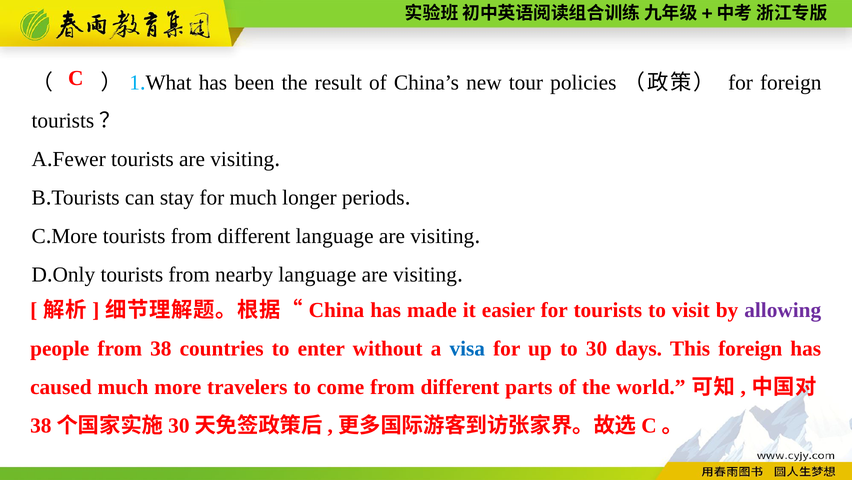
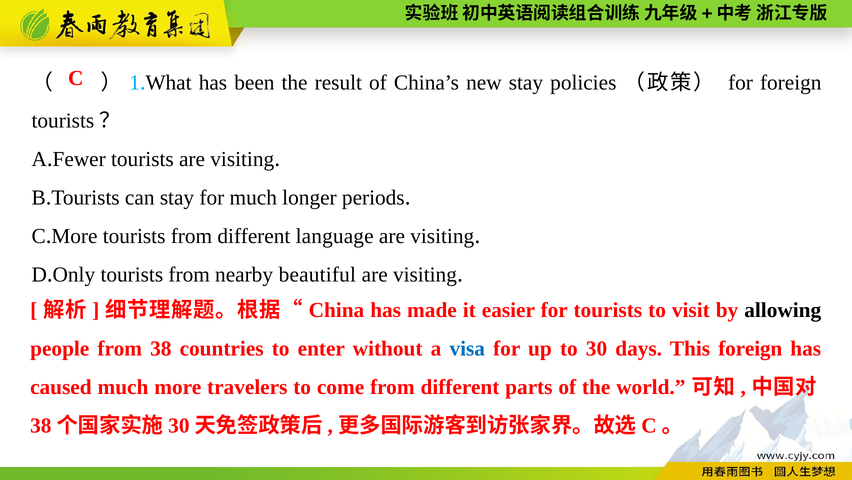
new tour: tour -> stay
nearby language: language -> beautiful
allowing colour: purple -> black
